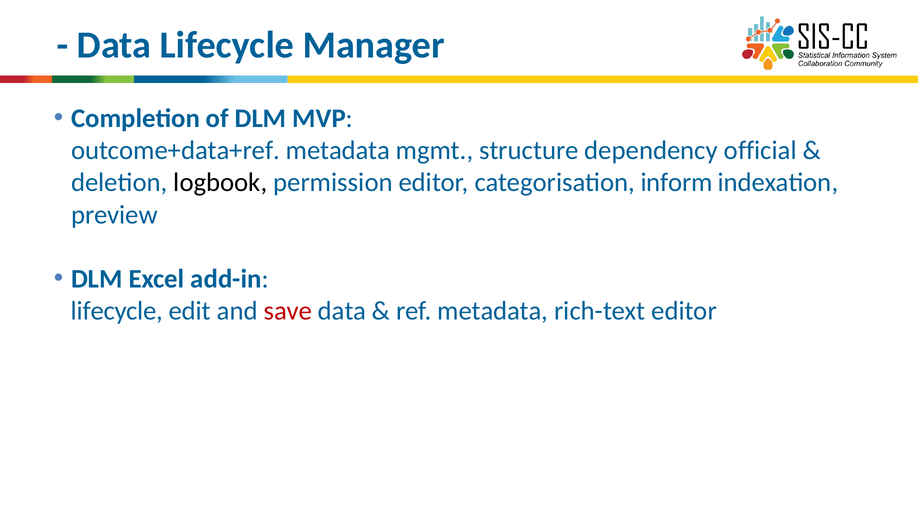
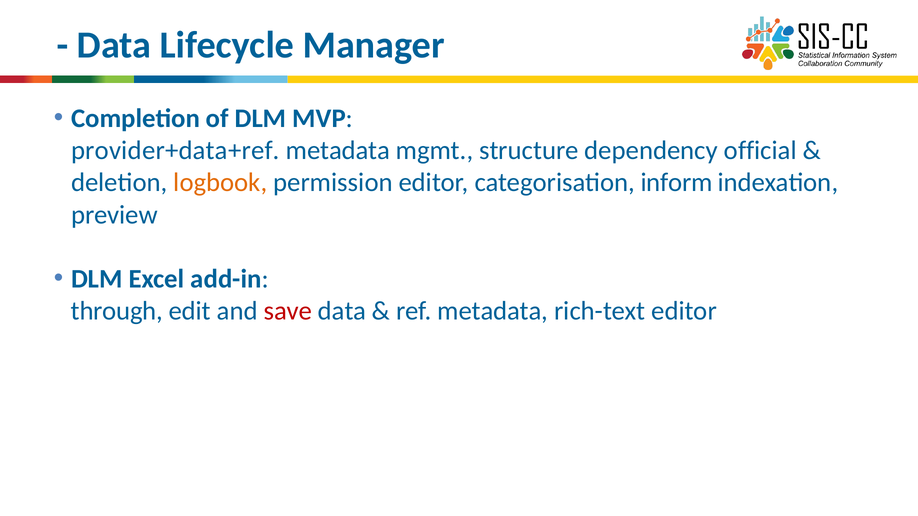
outcome+data+ref: outcome+data+ref -> provider+data+ref
logbook colour: black -> orange
lifecycle at (117, 311): lifecycle -> through
